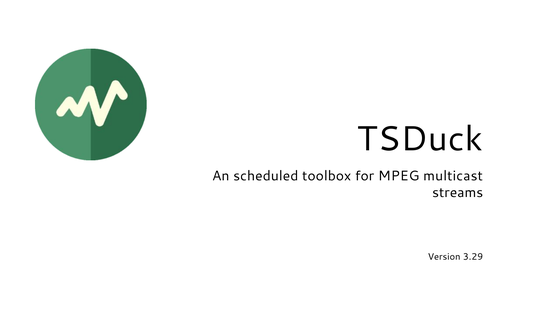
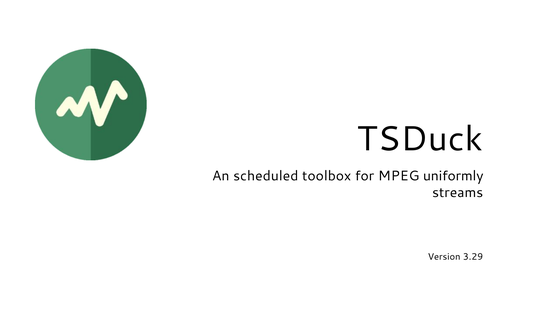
multicast: multicast -> uniformly
